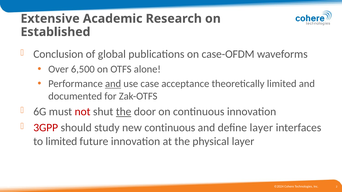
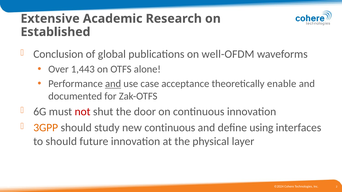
case-OFDM: case-OFDM -> well-OFDM
6,500: 6,500 -> 1,443
theoretically limited: limited -> enable
the at (124, 112) underline: present -> none
3GPP colour: red -> orange
define layer: layer -> using
to limited: limited -> should
